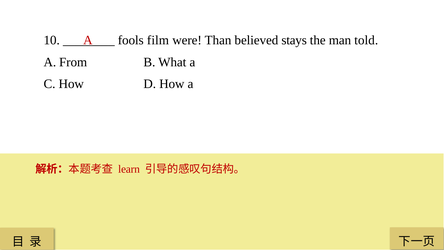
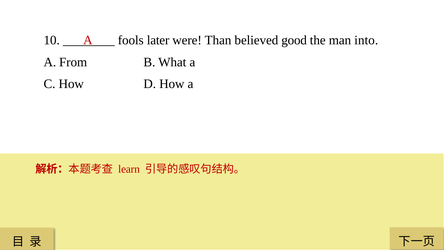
film: film -> later
stays: stays -> good
told: told -> into
